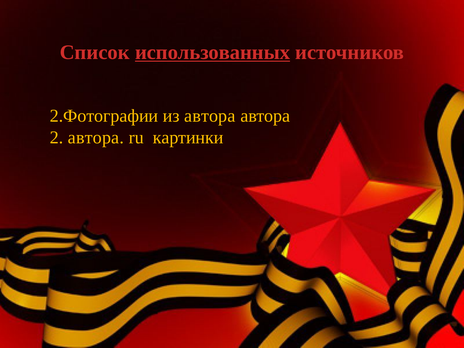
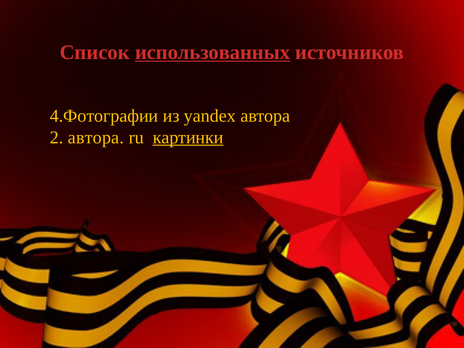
2.Фотографии: 2.Фотографии -> 4.Фотографии
из автора: автора -> yandex
картинки underline: none -> present
